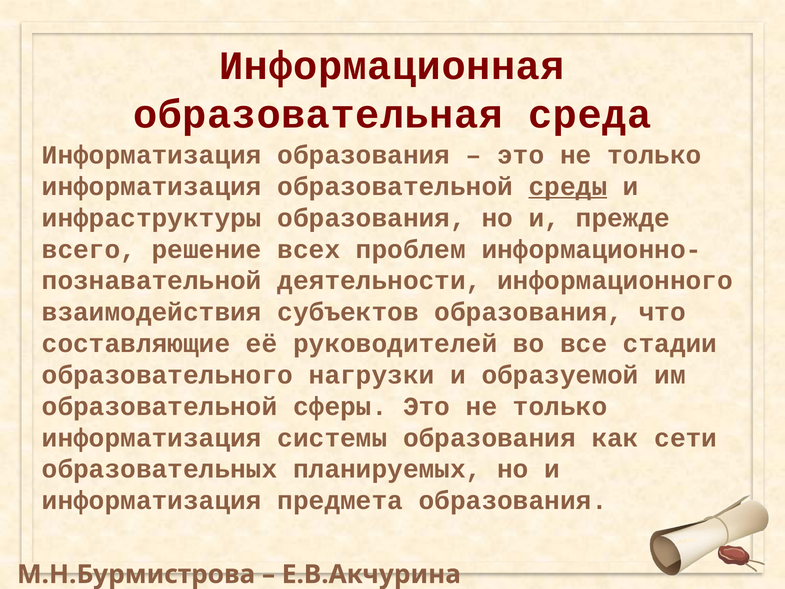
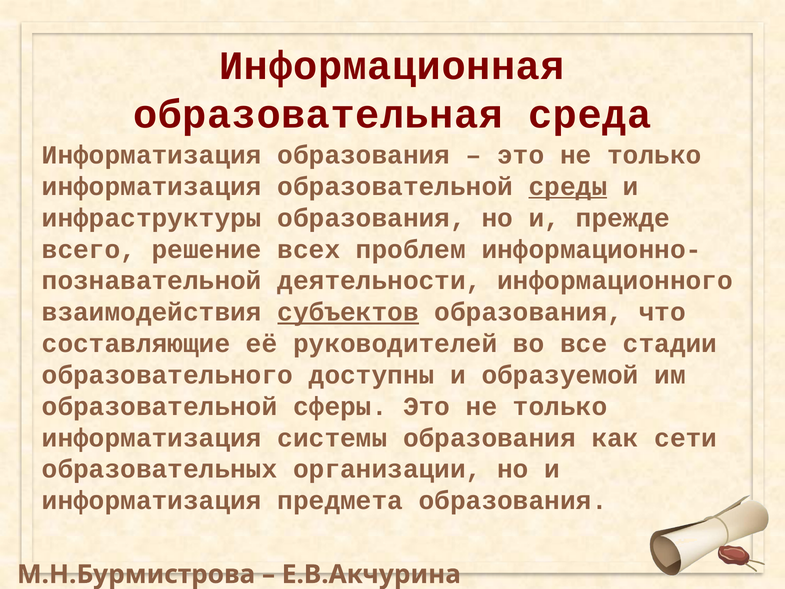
субъектов underline: none -> present
нагрузки: нагрузки -> доступны
планируемых: планируемых -> организации
